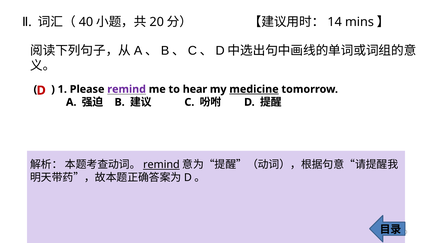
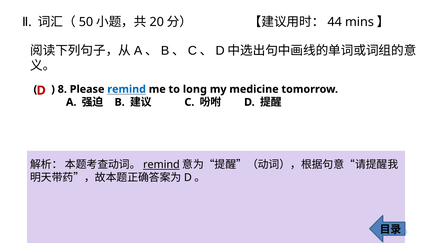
40: 40 -> 50
14: 14 -> 44
1: 1 -> 8
remind at (127, 89) colour: purple -> blue
hear: hear -> long
medicine underline: present -> none
